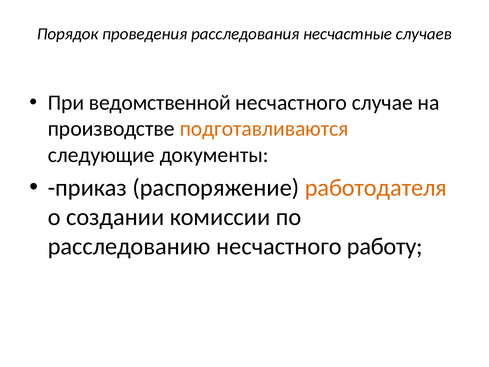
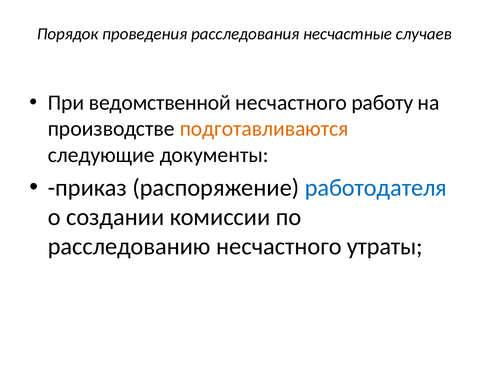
случае: случае -> работу
работодателя colour: orange -> blue
работу: работу -> утраты
